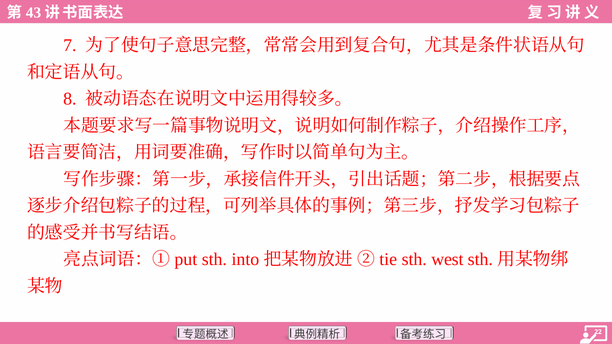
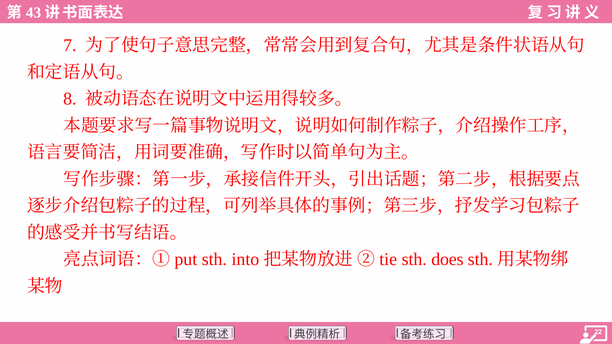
west: west -> does
